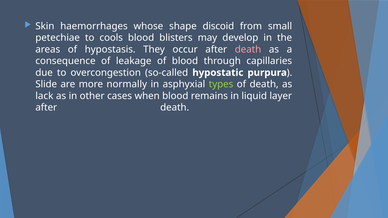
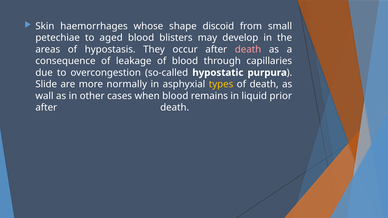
cools: cools -> aged
types colour: light green -> yellow
lack: lack -> wall
layer: layer -> prior
